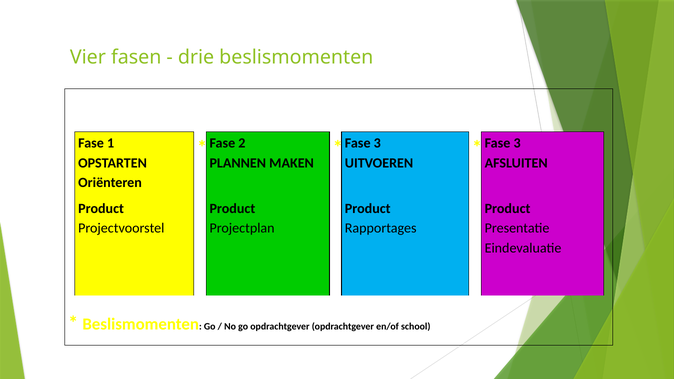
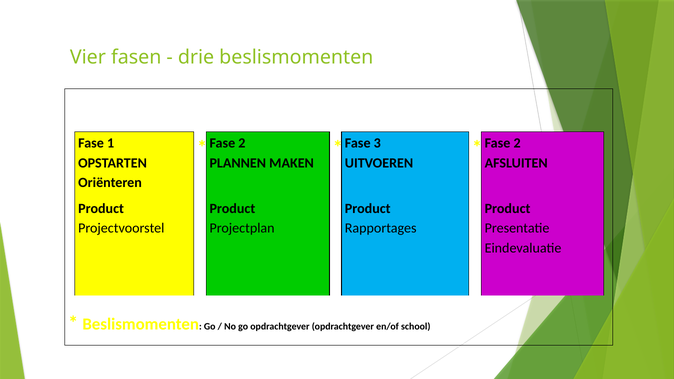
3 at (517, 143): 3 -> 2
